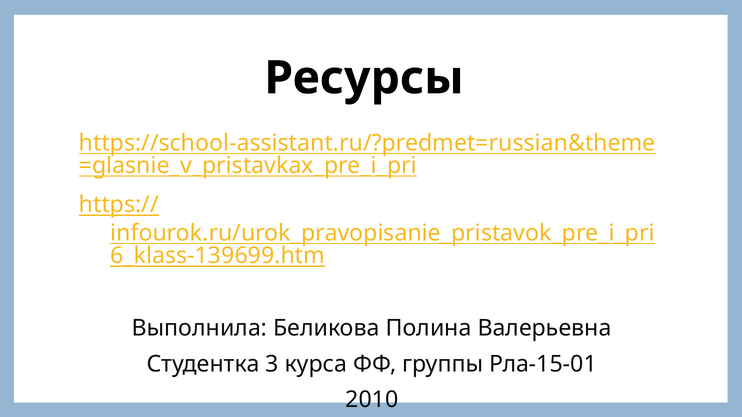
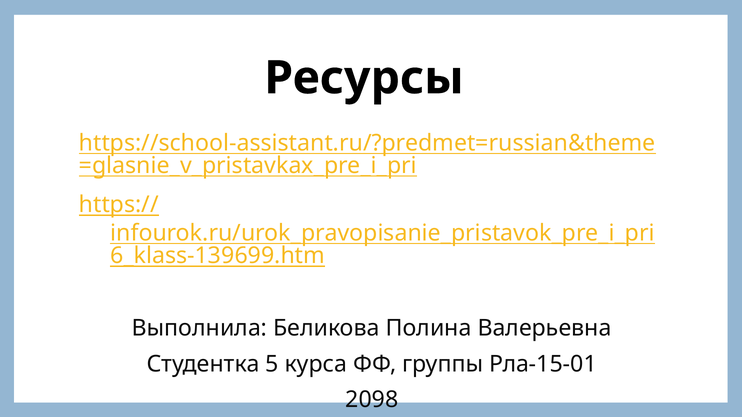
3: 3 -> 5
2010: 2010 -> 2098
